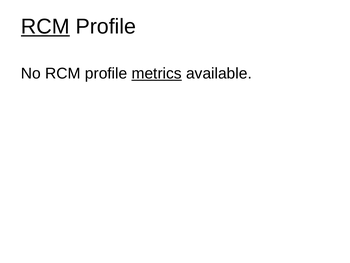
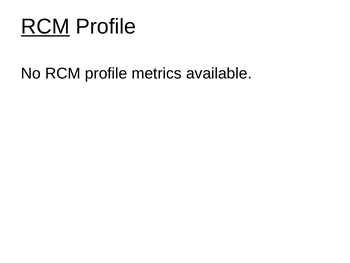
metrics underline: present -> none
